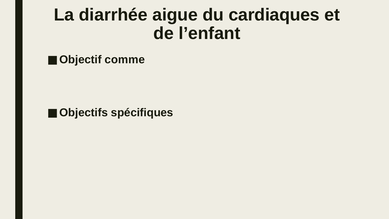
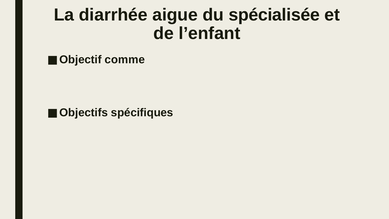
cardiaques: cardiaques -> spécialisée
